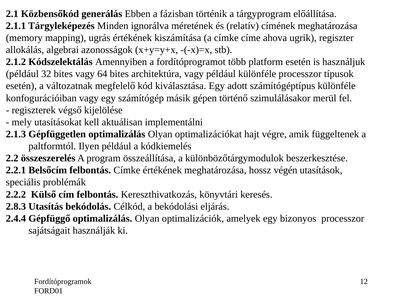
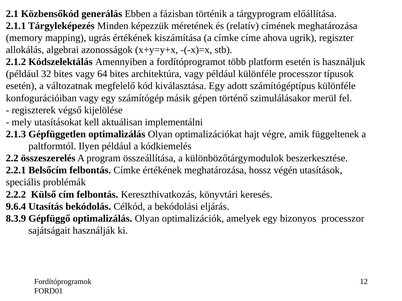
ignorálva: ignorálva -> képezzük
2.8.3: 2.8.3 -> 9.6.4
2.4.4: 2.4.4 -> 8.3.9
